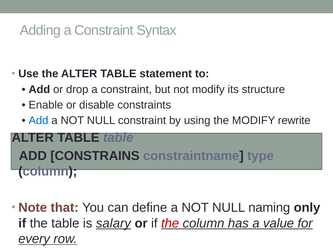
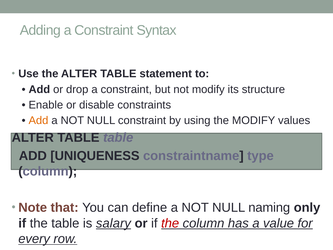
Add at (38, 120) colour: blue -> orange
rewrite: rewrite -> values
CONSTRAINS: CONSTRAINS -> UNIQUENESS
